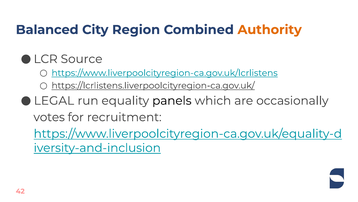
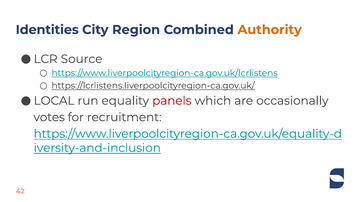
Balanced: Balanced -> Identities
LEGAL: LEGAL -> LOCAL
panels colour: black -> red
